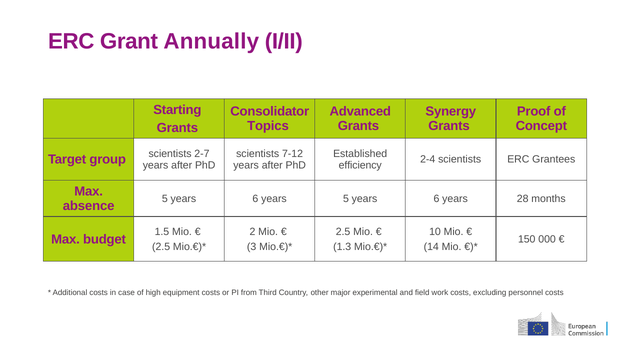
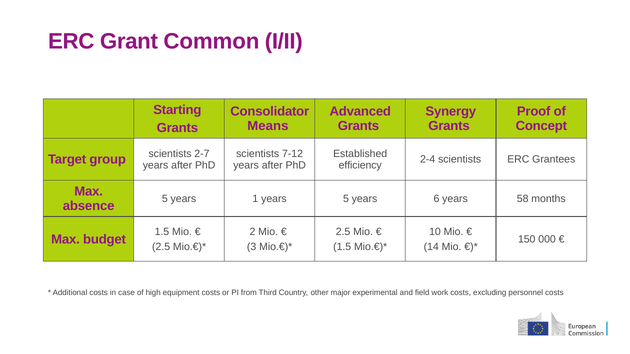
Annually: Annually -> Common
Topics: Topics -> Means
6 at (255, 199): 6 -> 1
28: 28 -> 58
1.3 at (342, 247): 1.3 -> 1.5
